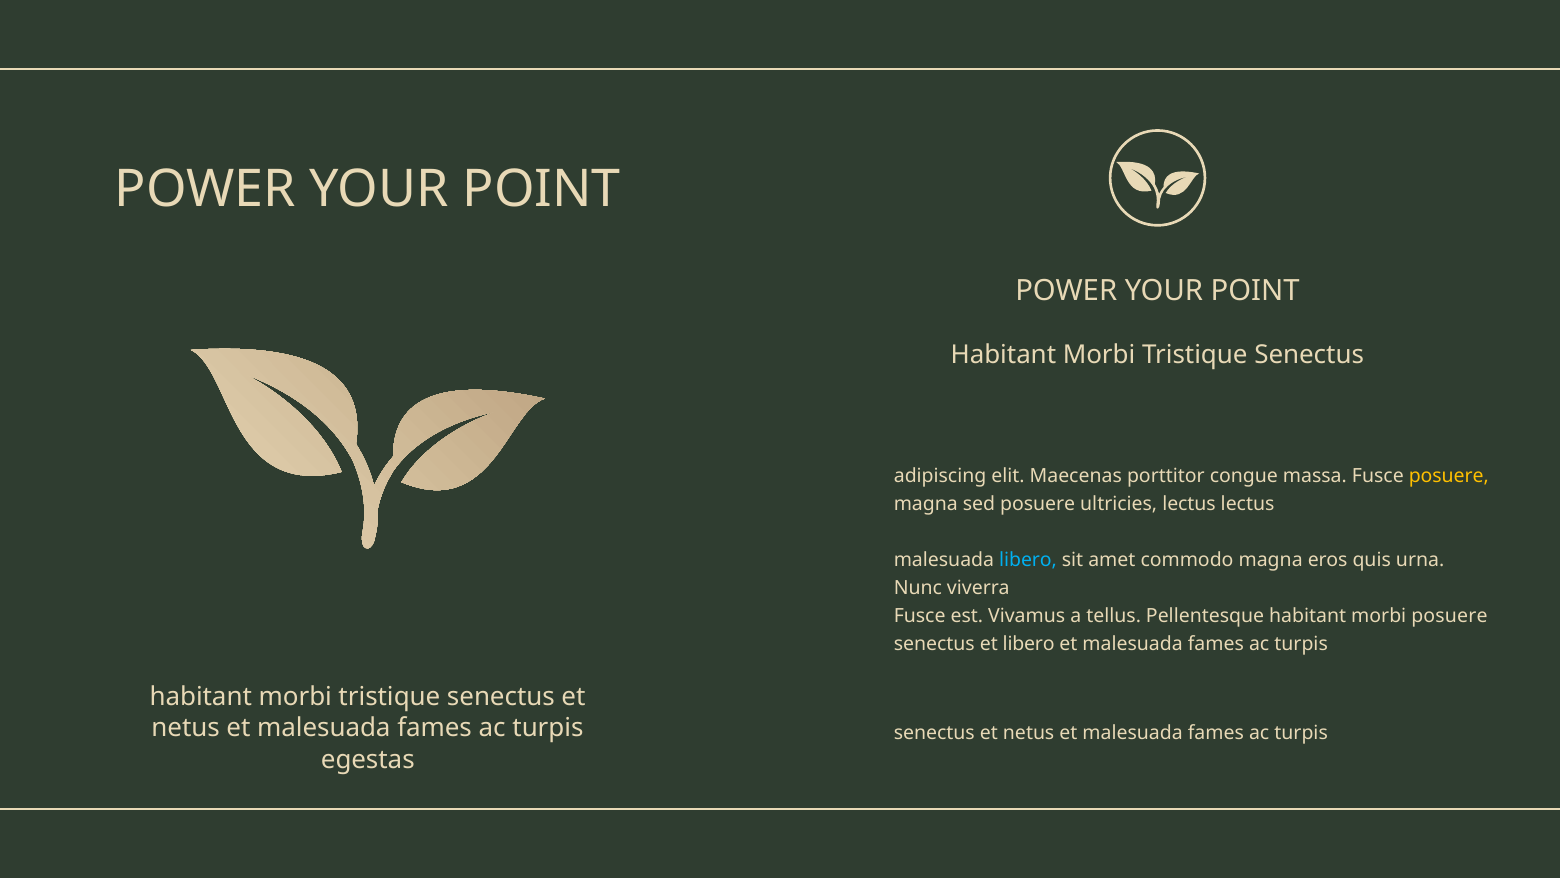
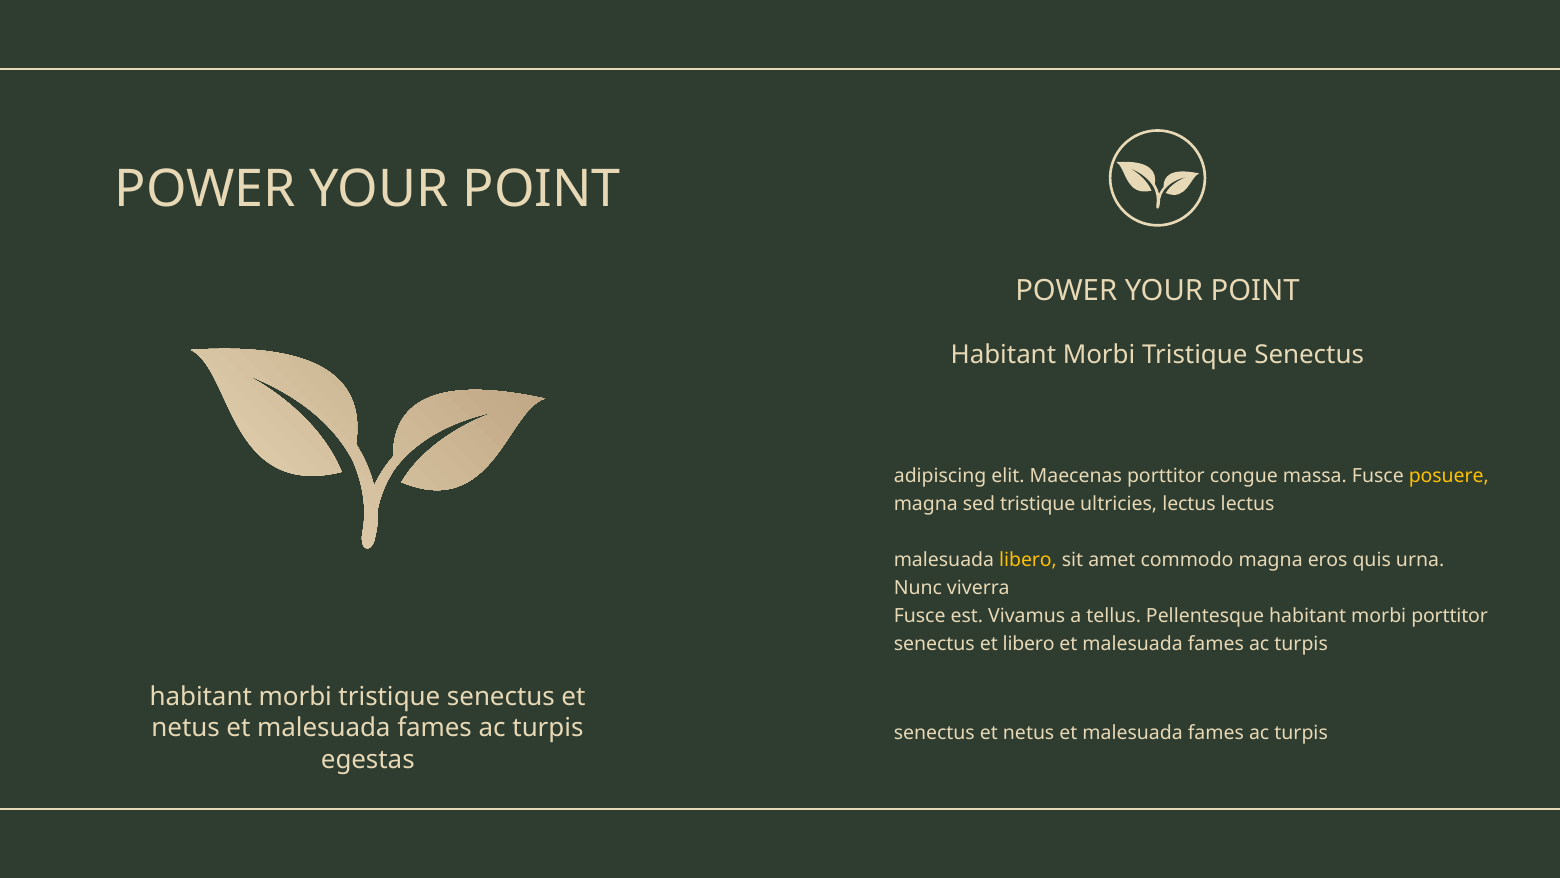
sed posuere: posuere -> tristique
libero at (1028, 560) colour: light blue -> yellow
morbi posuere: posuere -> porttitor
